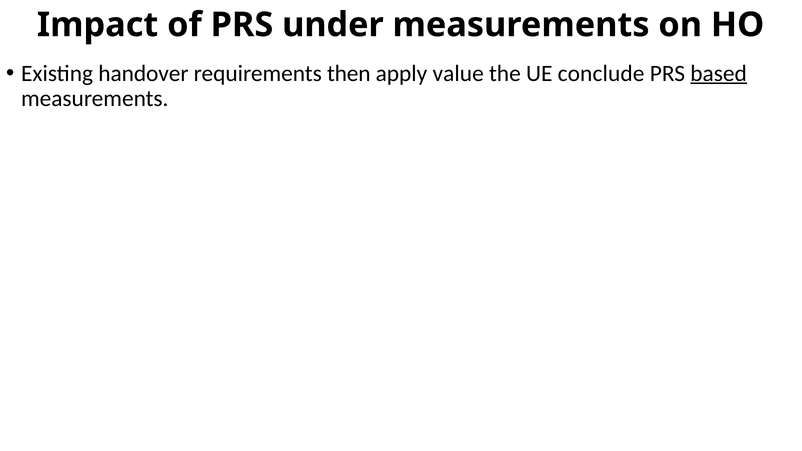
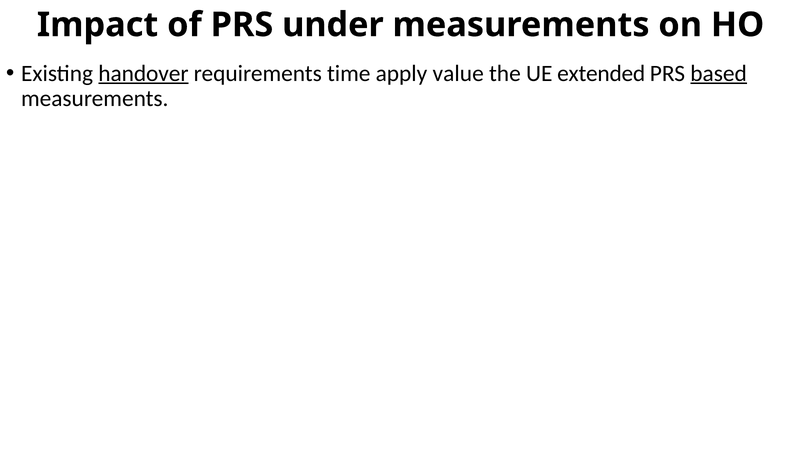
handover underline: none -> present
then: then -> time
conclude: conclude -> extended
